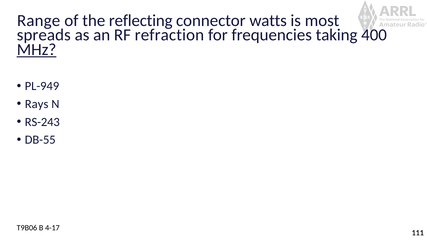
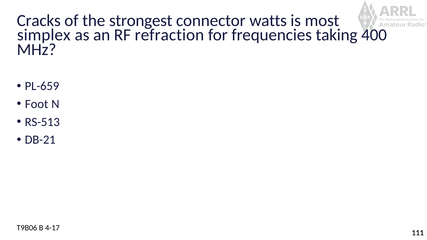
Range: Range -> Cracks
reflecting: reflecting -> strongest
spreads: spreads -> simplex
MHz underline: present -> none
PL-949: PL-949 -> PL-659
Rays: Rays -> Foot
RS-243: RS-243 -> RS-513
DB-55: DB-55 -> DB-21
